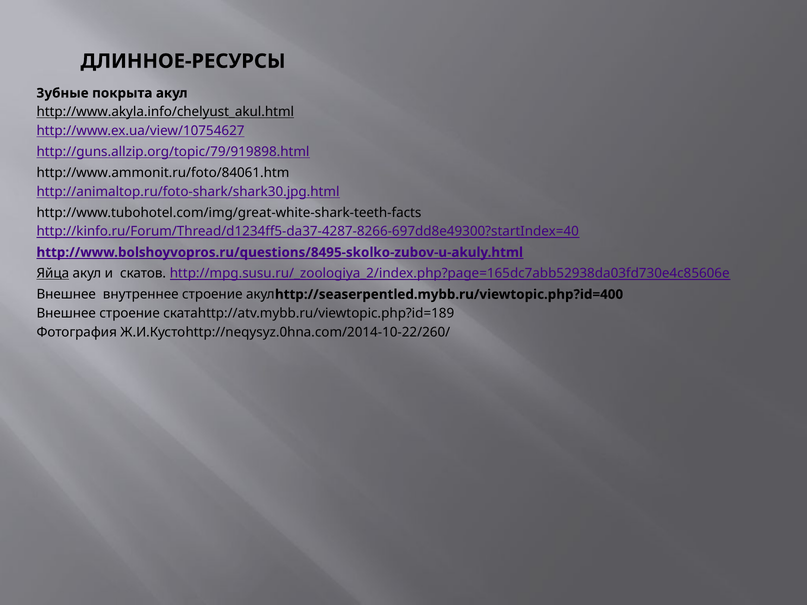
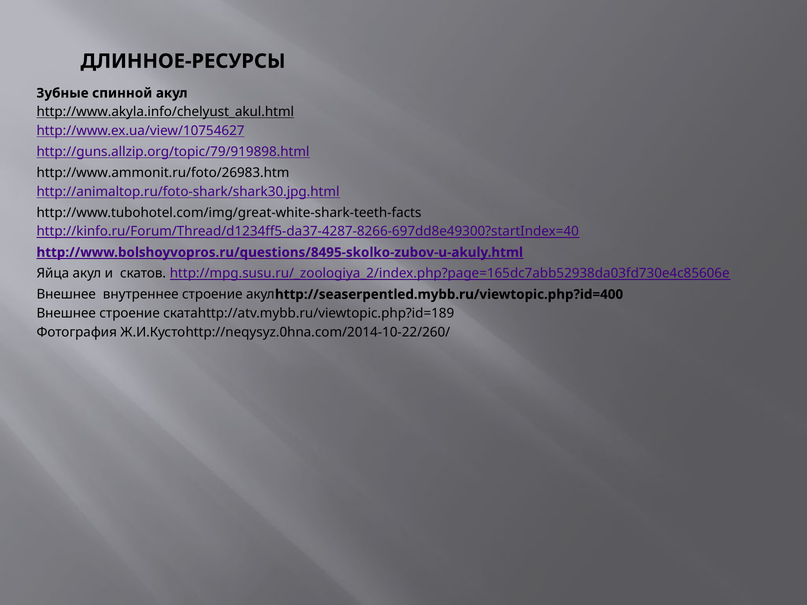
покрыта: покрыта -> спинной
http://www.ammonit.ru/foto/84061.htm: http://www.ammonit.ru/foto/84061.htm -> http://www.ammonit.ru/foto/26983.htm
Яйца underline: present -> none
